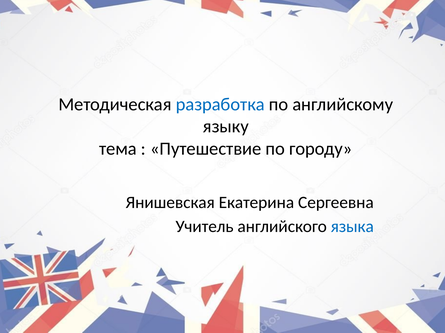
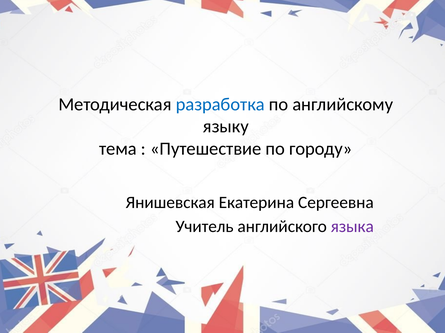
языка colour: blue -> purple
